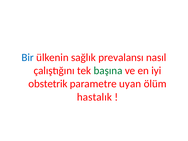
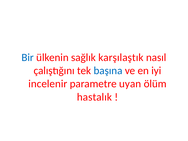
prevalansı: prevalansı -> karşılaştık
başına colour: green -> blue
obstetrik: obstetrik -> incelenir
